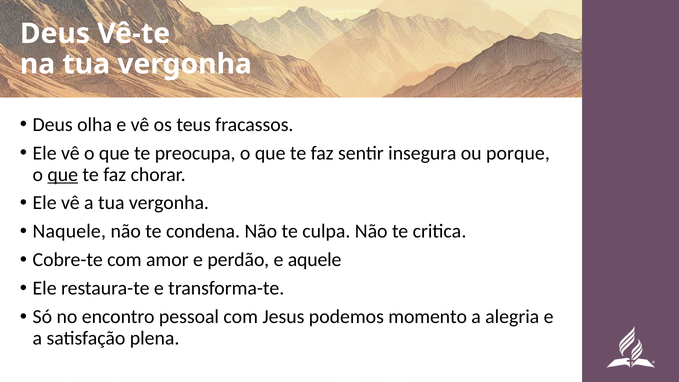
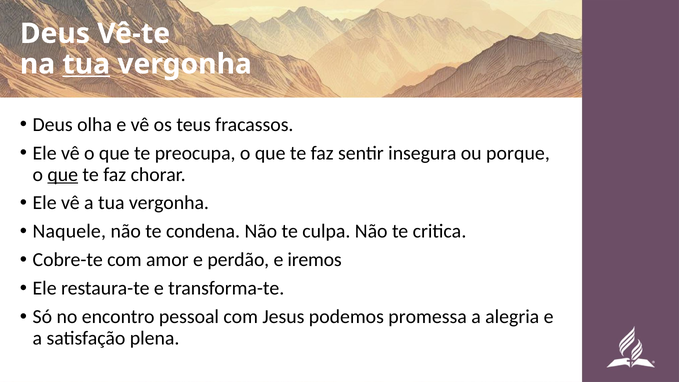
tua at (86, 64) underline: none -> present
aquele: aquele -> iremos
momento: momento -> promessa
